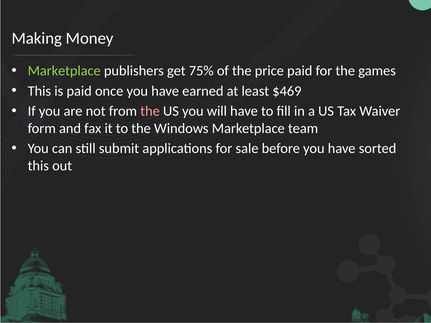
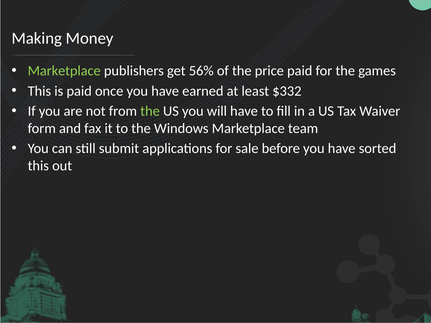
75%: 75% -> 56%
$469: $469 -> $332
the at (150, 111) colour: pink -> light green
